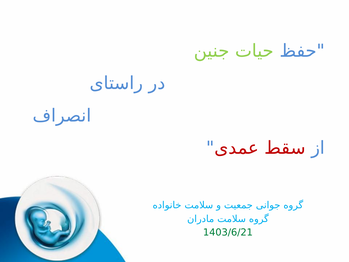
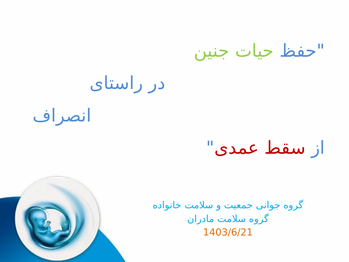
1403/6/21 colour: green -> orange
